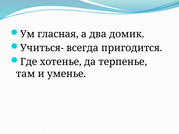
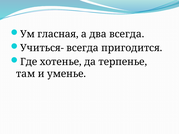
два домик: домик -> всегда
